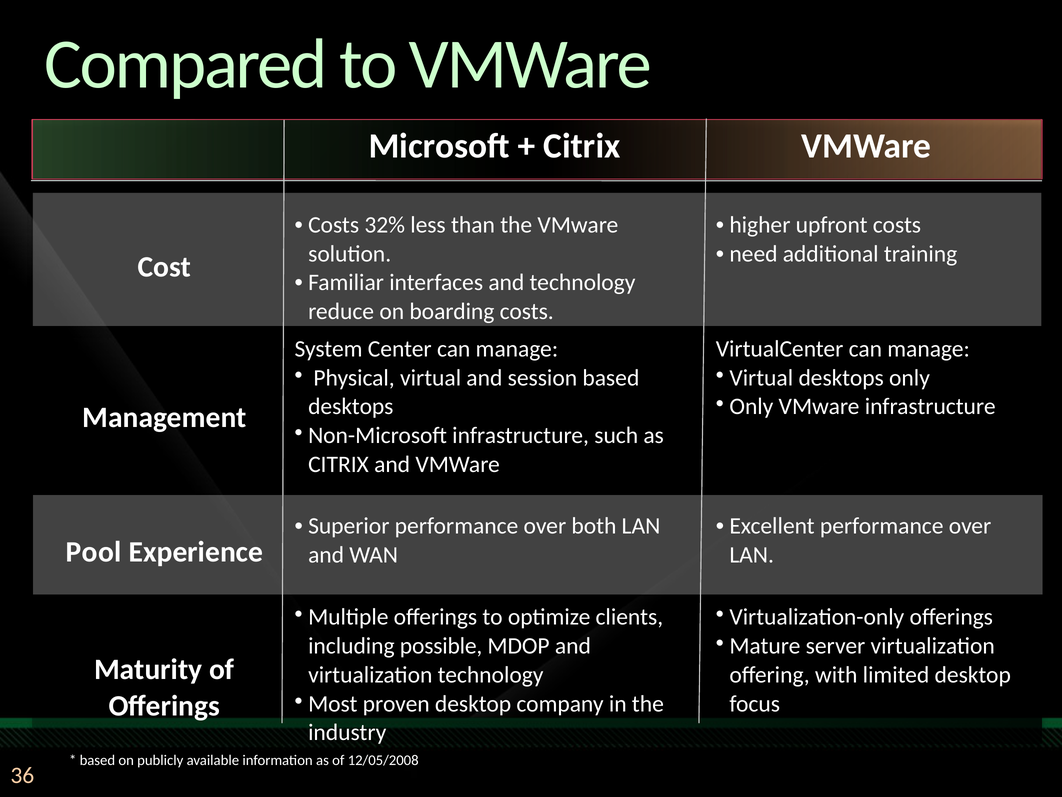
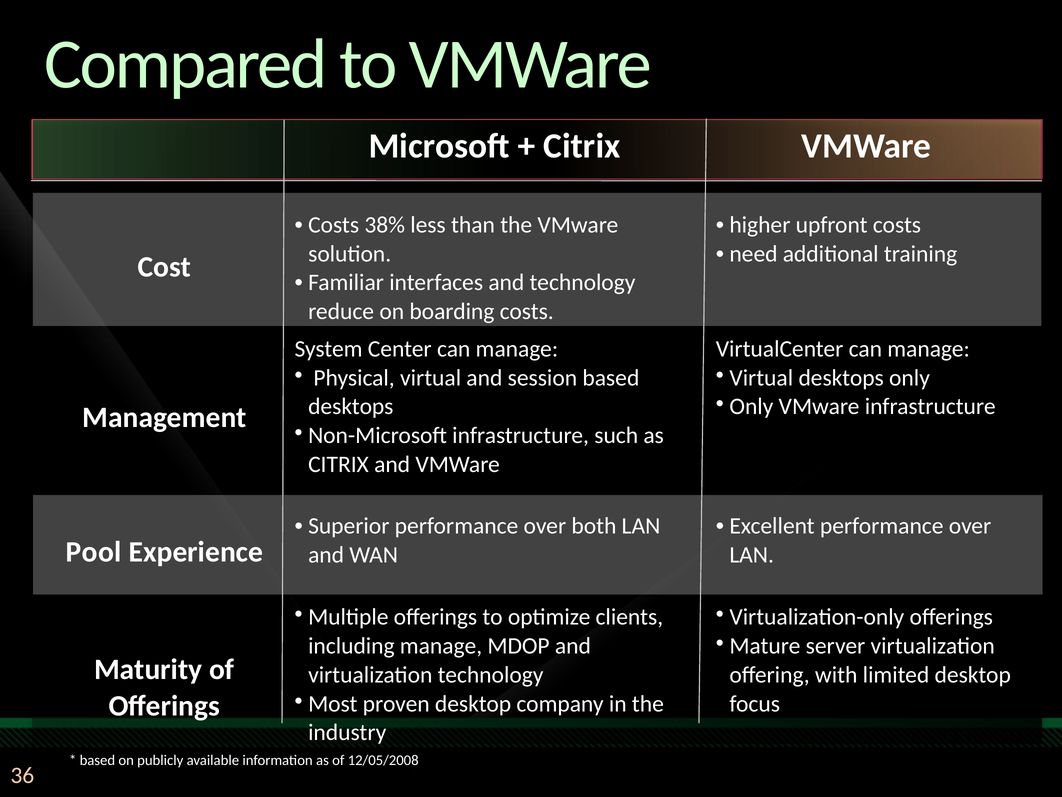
32%: 32% -> 38%
including possible: possible -> manage
